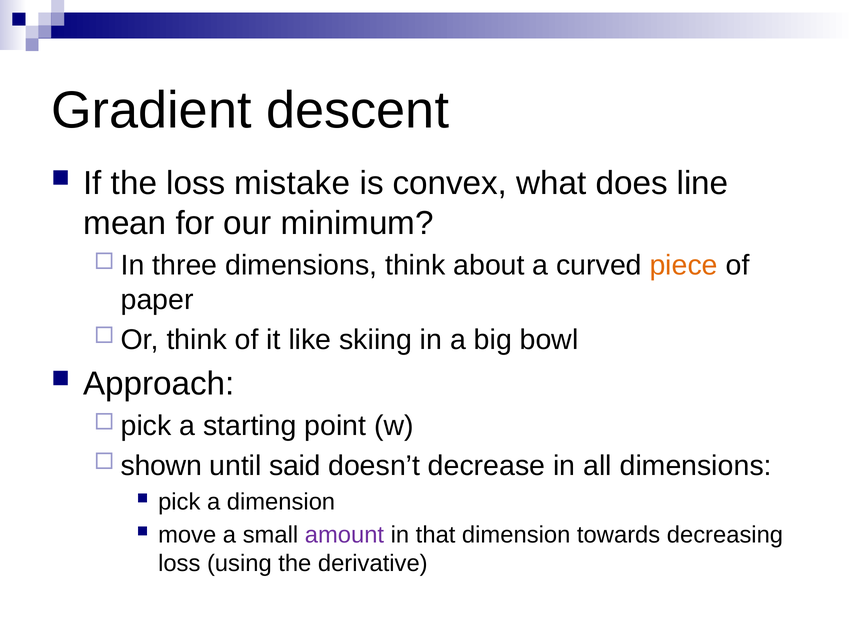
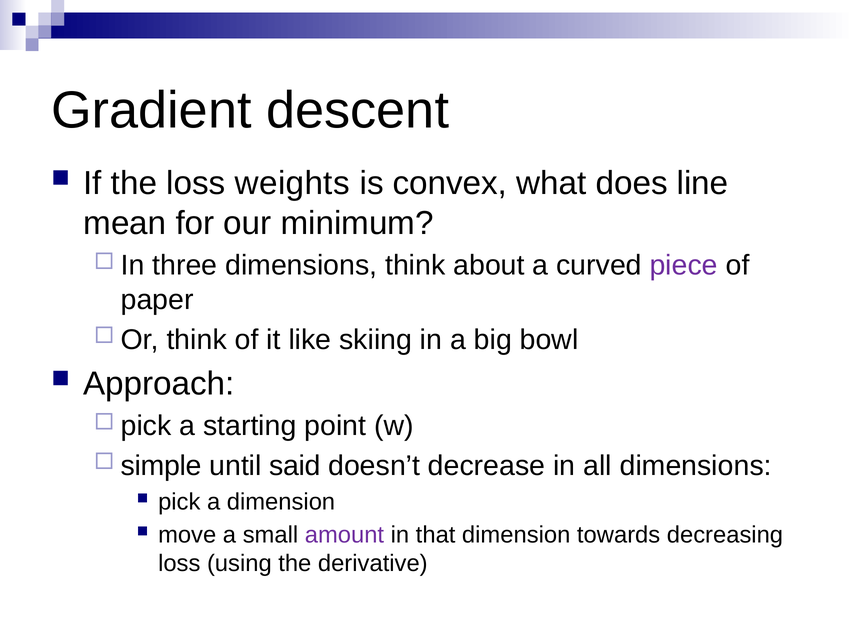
mistake: mistake -> weights
piece colour: orange -> purple
shown: shown -> simple
